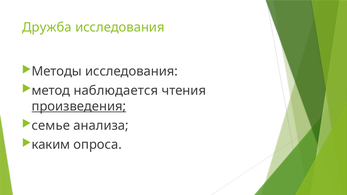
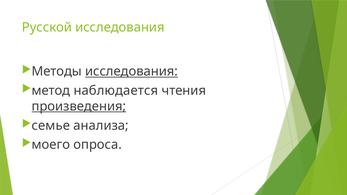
Дружба: Дружба -> Русской
исследования at (131, 72) underline: none -> present
каким: каким -> моего
